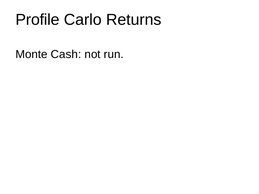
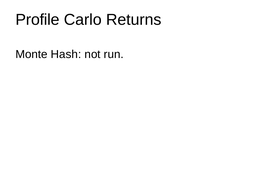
Cash: Cash -> Hash
